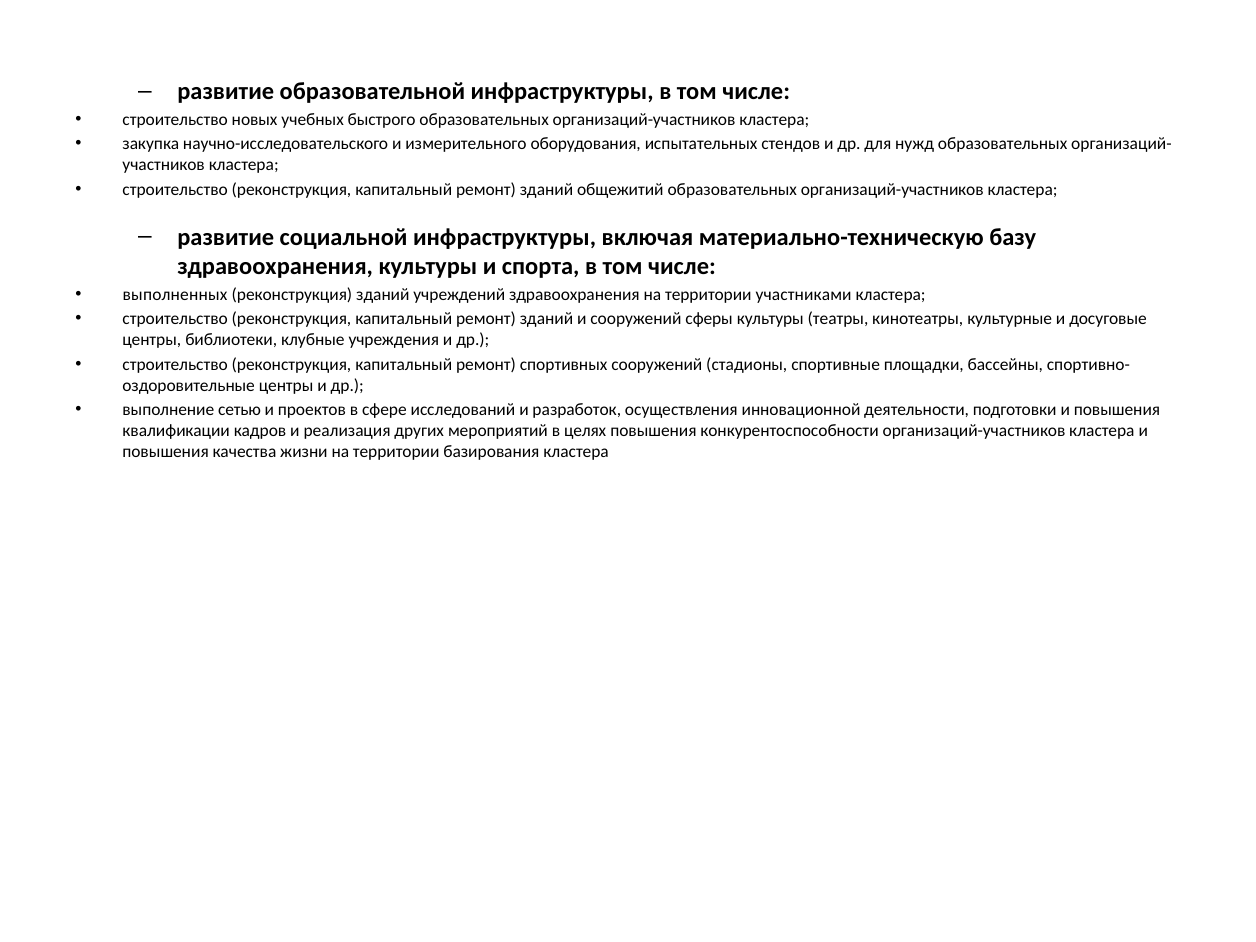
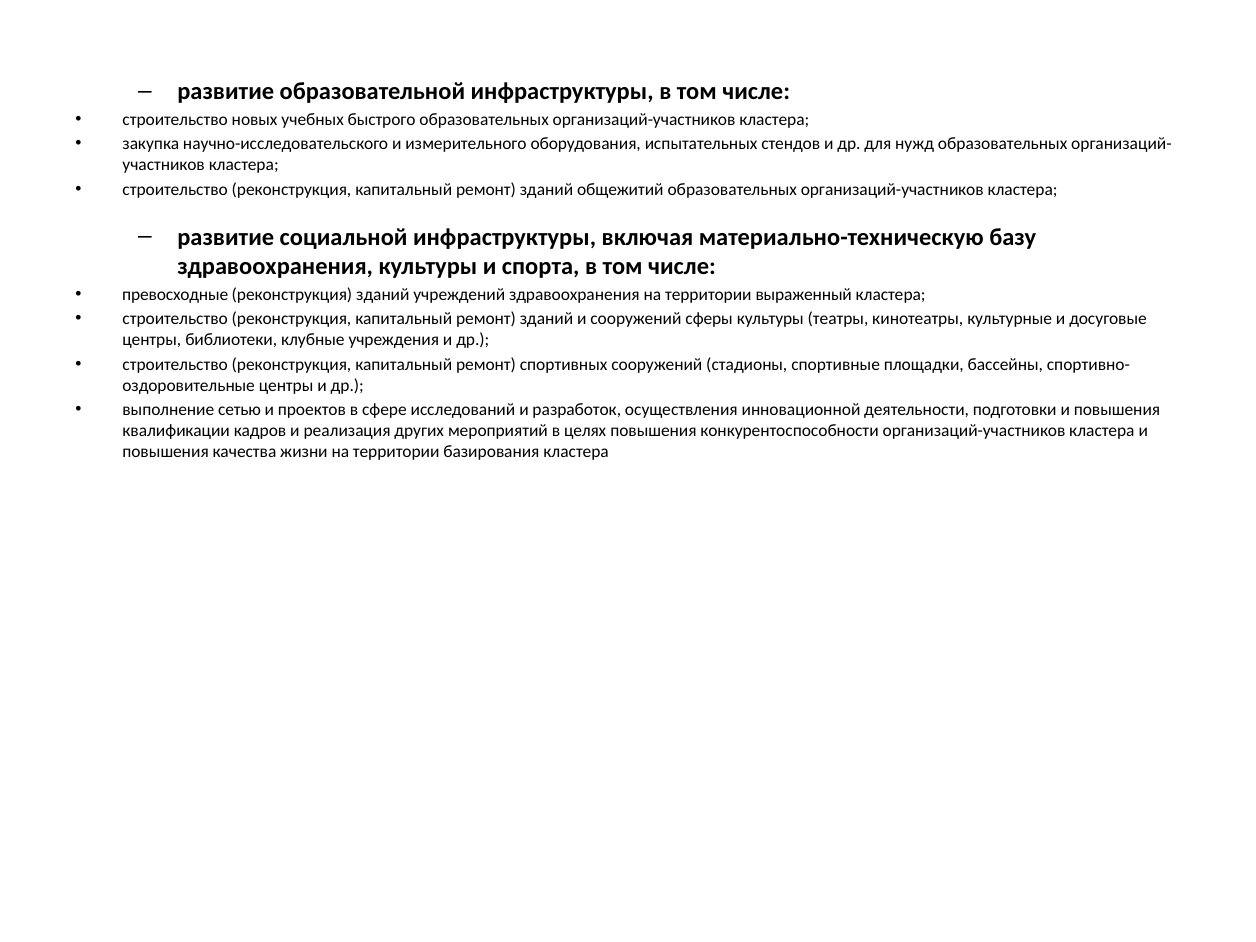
выполненных: выполненных -> превосходные
участниками: участниками -> выраженный
